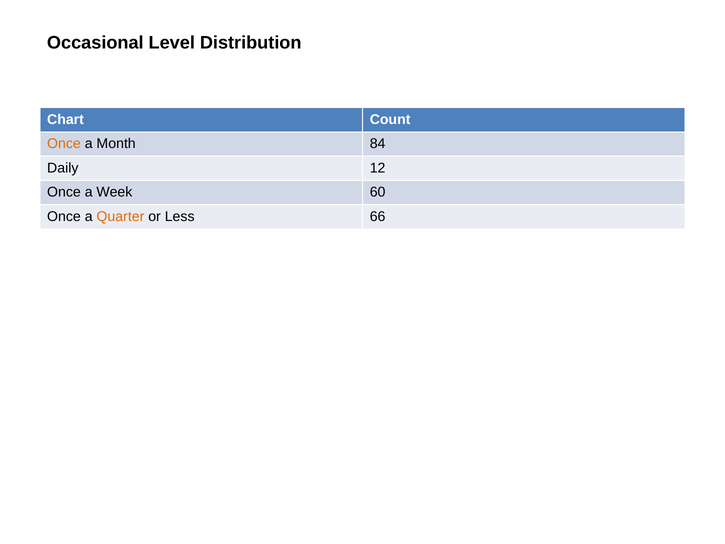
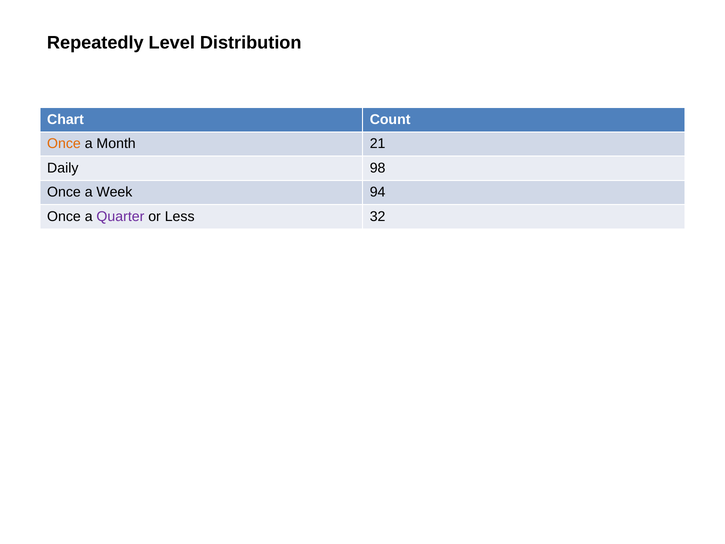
Occasional: Occasional -> Repeatedly
84: 84 -> 21
12: 12 -> 98
60: 60 -> 94
Quarter colour: orange -> purple
66: 66 -> 32
